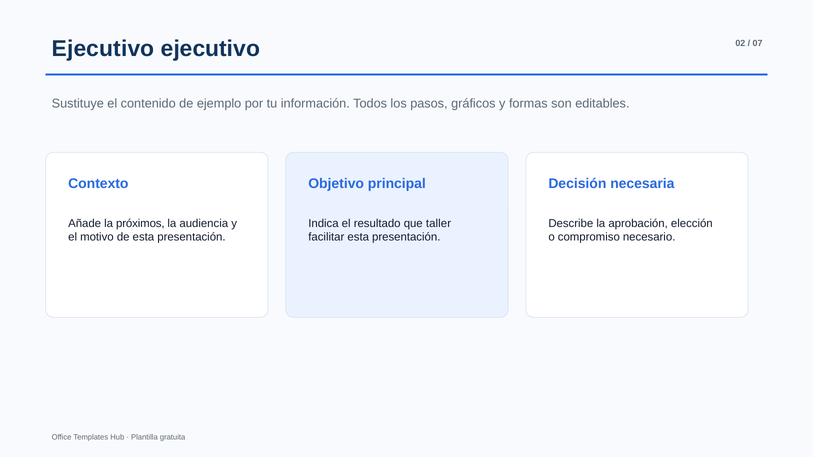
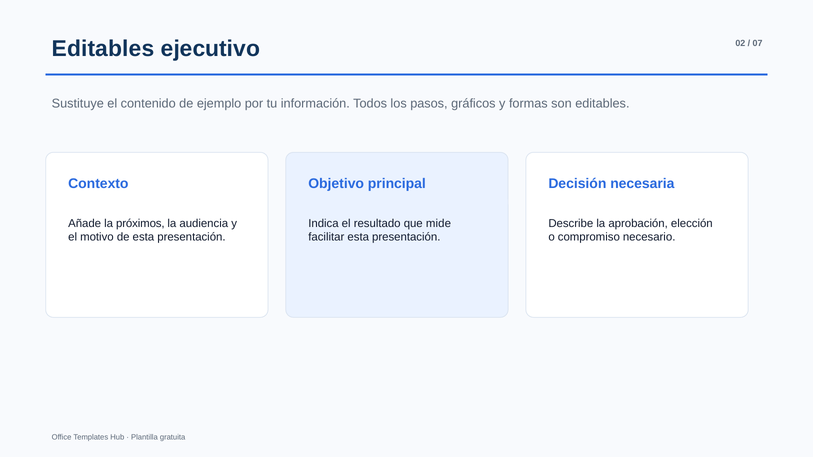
Ejecutivo at (103, 49): Ejecutivo -> Editables
taller: taller -> mide
